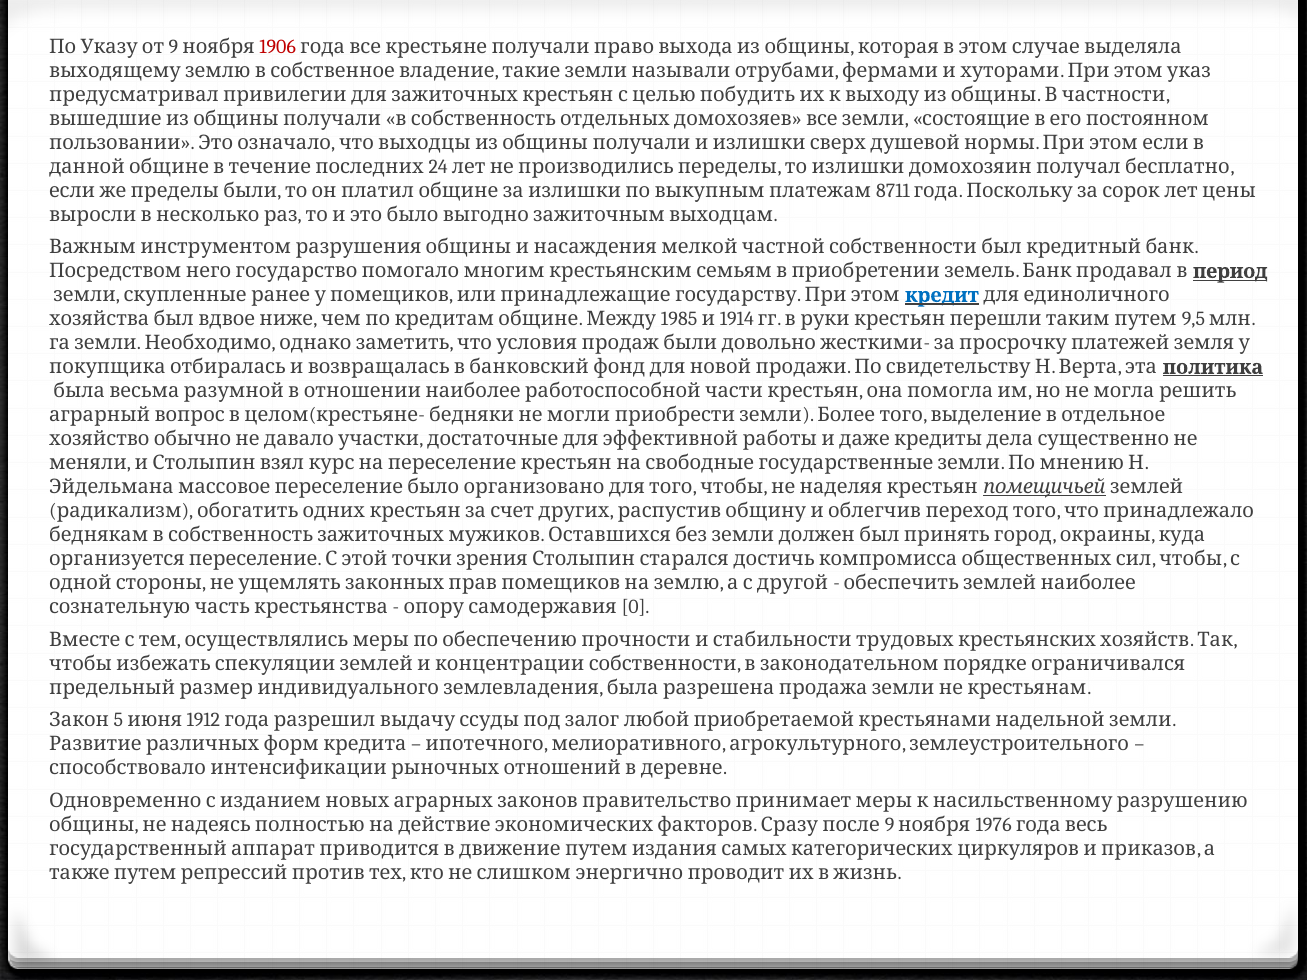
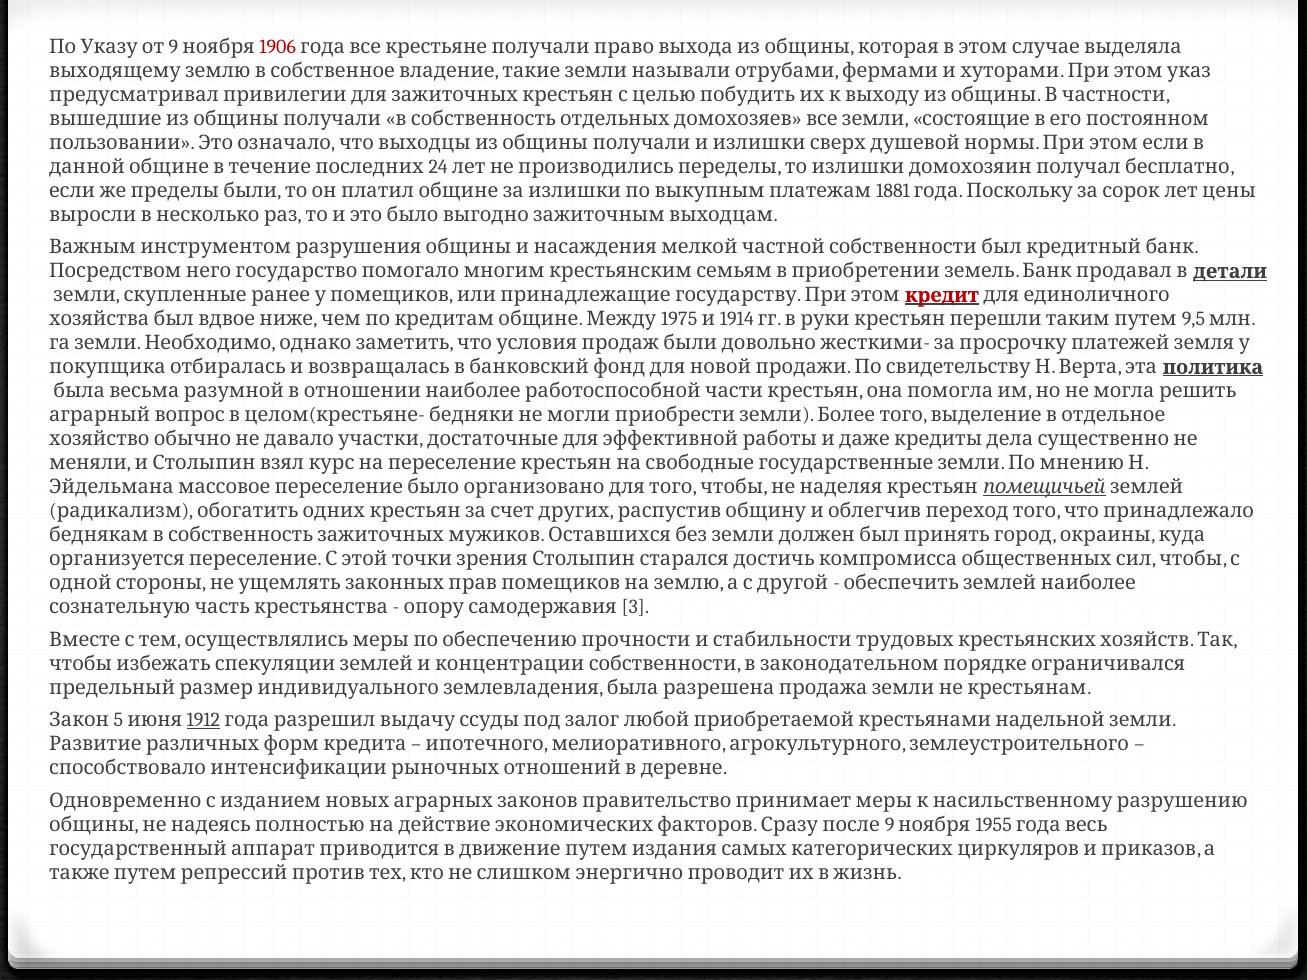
8711: 8711 -> 1881
период: период -> детали
кредит colour: blue -> red
1985: 1985 -> 1975
0: 0 -> 3
1912 underline: none -> present
1976: 1976 -> 1955
